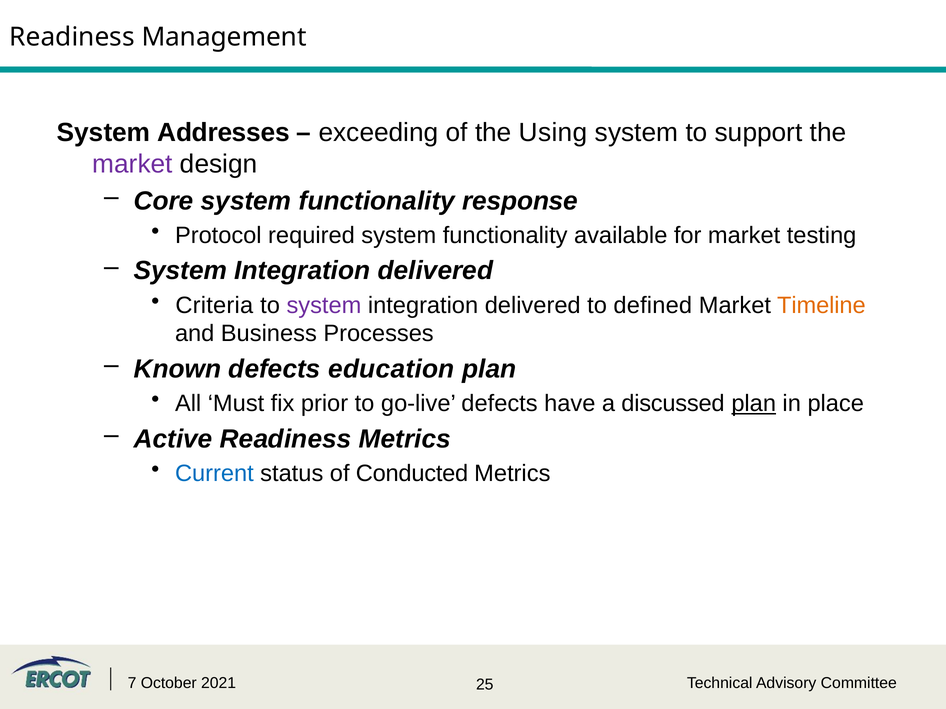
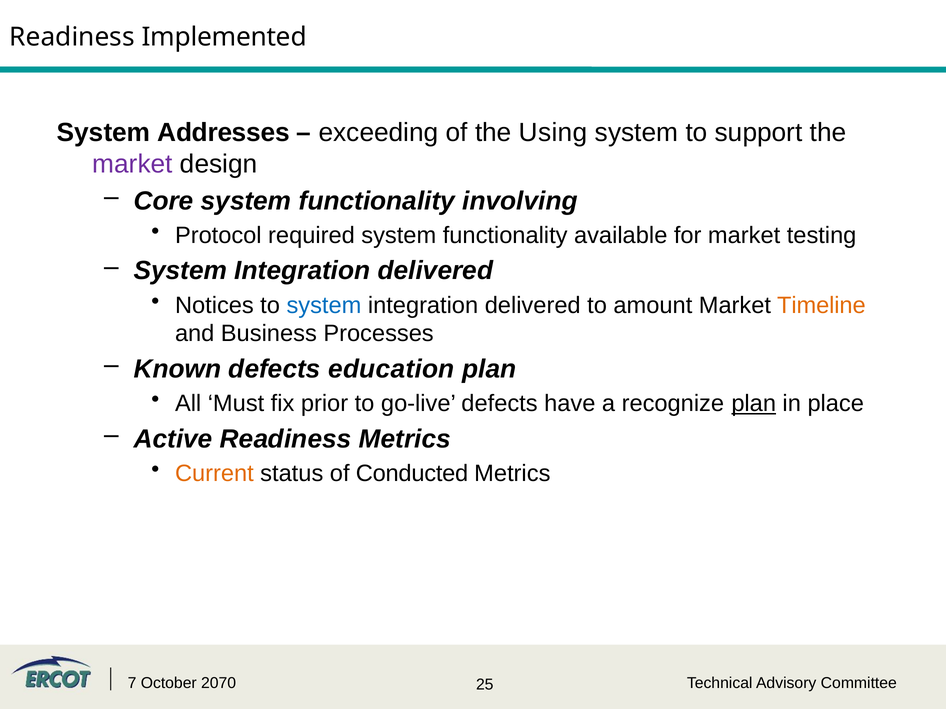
Management: Management -> Implemented
response: response -> involving
Criteria: Criteria -> Notices
system at (324, 305) colour: purple -> blue
defined: defined -> amount
discussed: discussed -> recognize
Current colour: blue -> orange
2021: 2021 -> 2070
